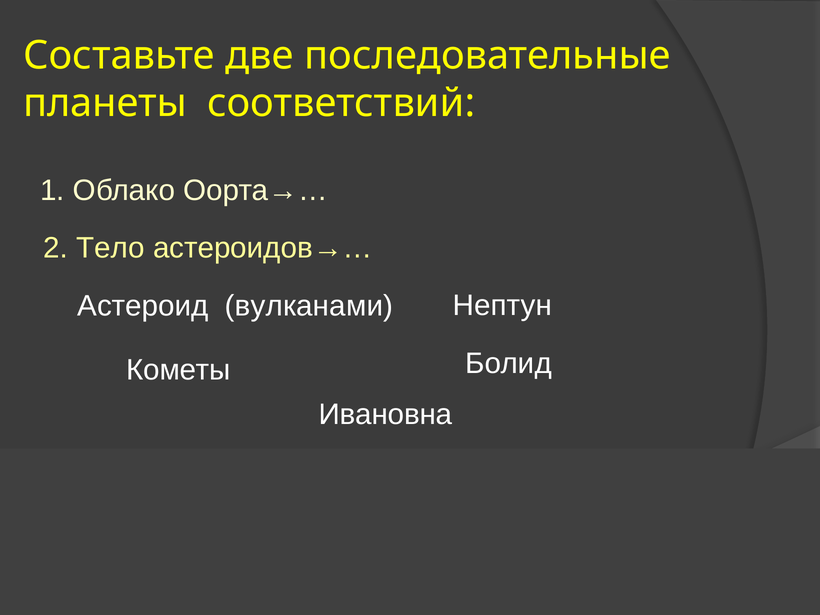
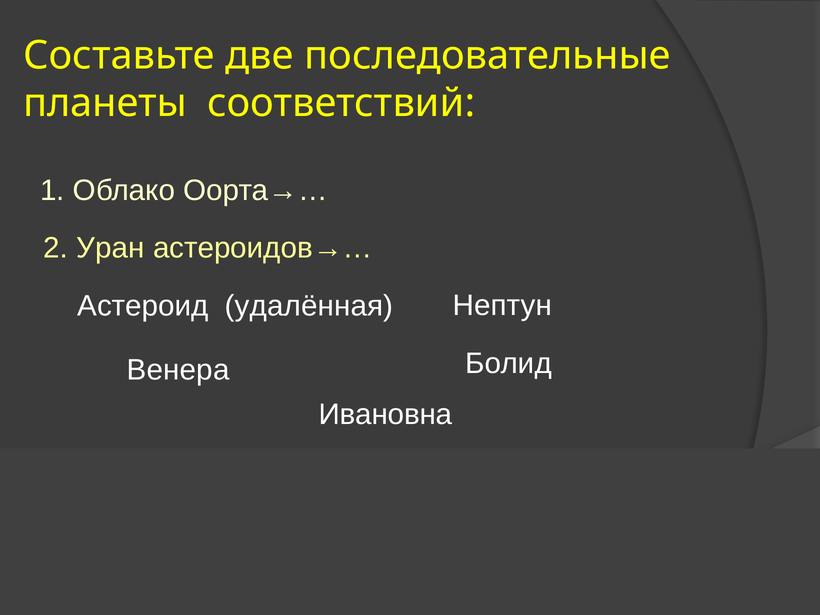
Тело: Тело -> Уран
вулканами: вулканами -> удалённая
Кометы: Кометы -> Венера
